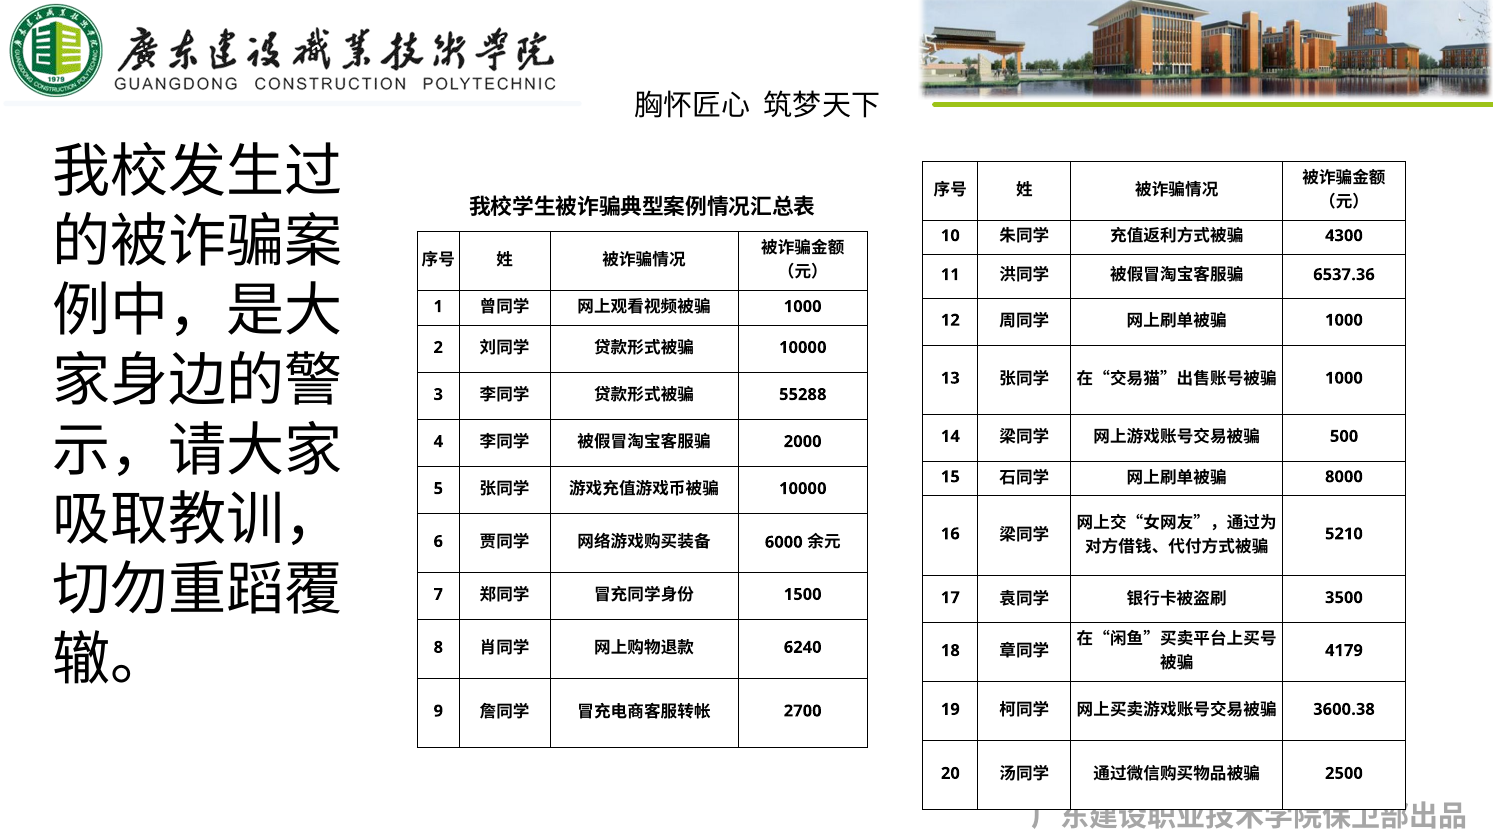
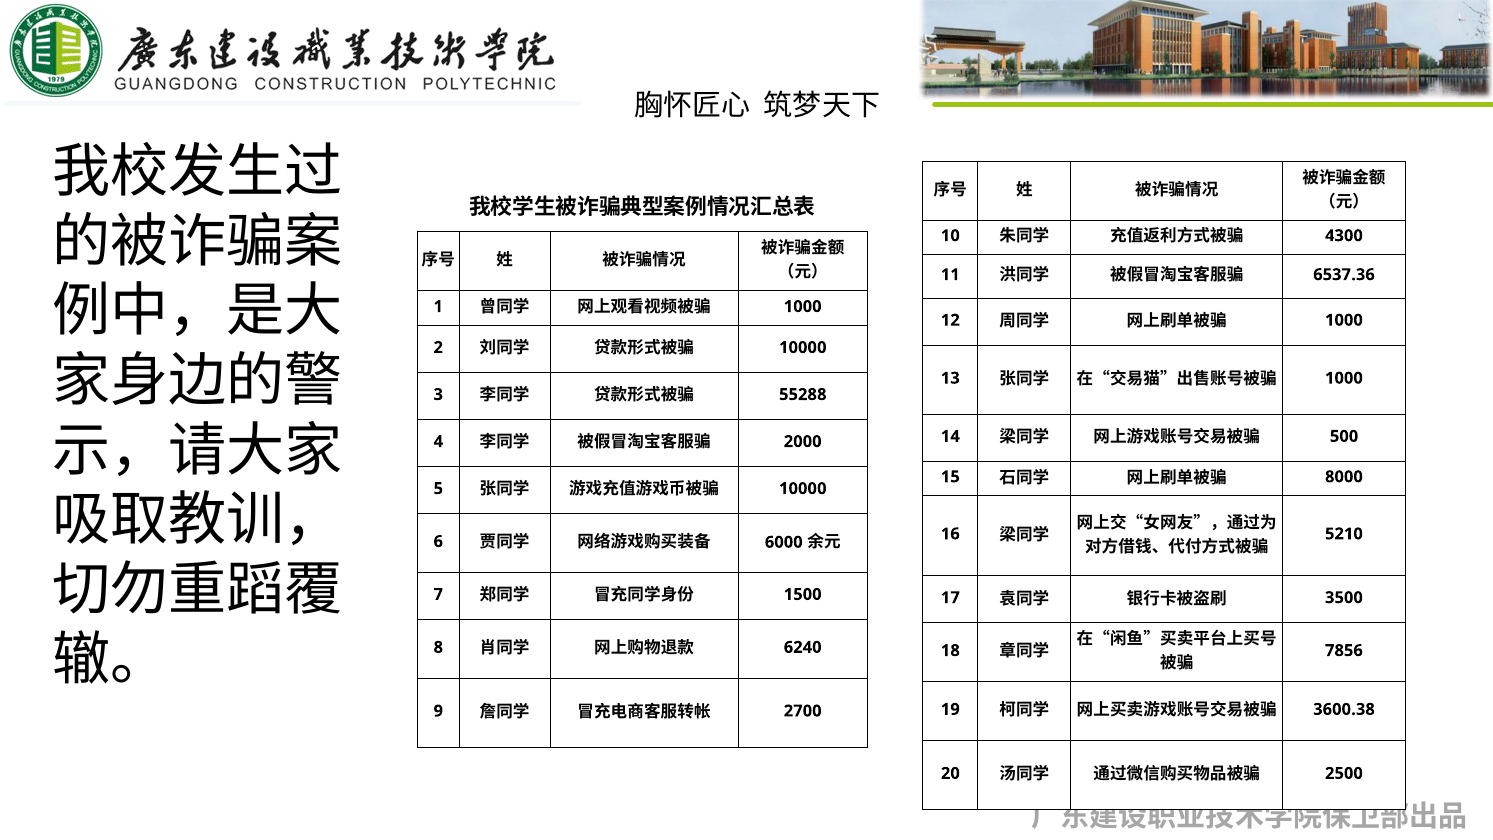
4179: 4179 -> 7856
